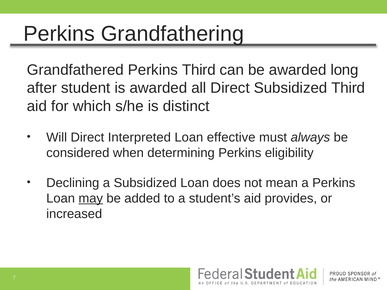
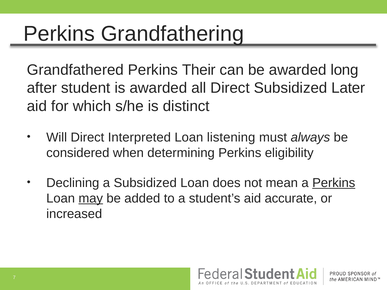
Perkins Third: Third -> Their
Subsidized Third: Third -> Later
effective: effective -> listening
Perkins at (334, 183) underline: none -> present
provides: provides -> accurate
